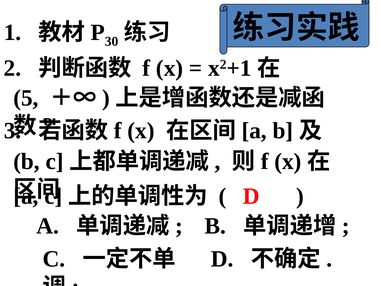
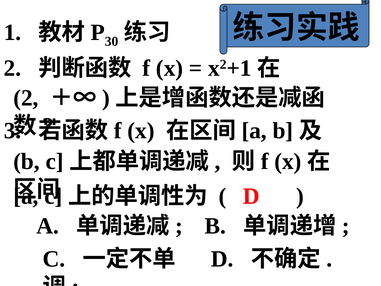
5 at (26, 98): 5 -> 2
